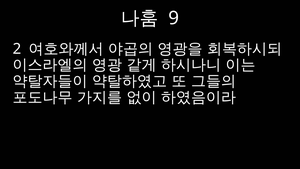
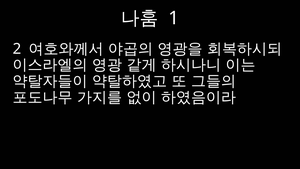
9: 9 -> 1
